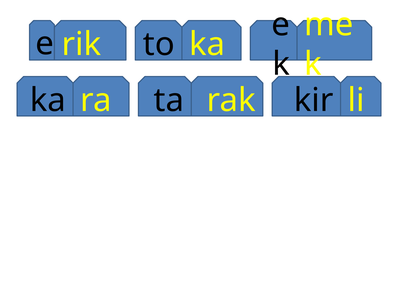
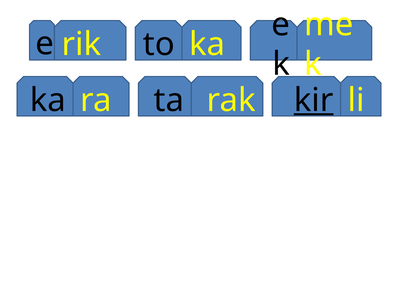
kir underline: none -> present
